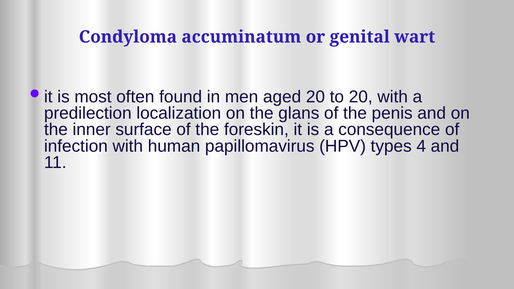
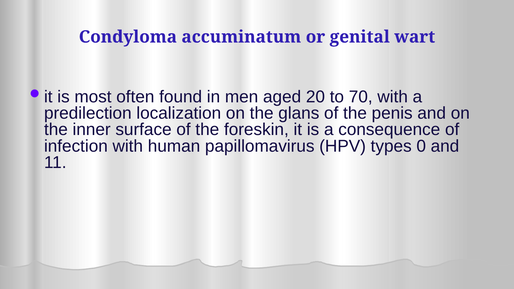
to 20: 20 -> 70
4: 4 -> 0
